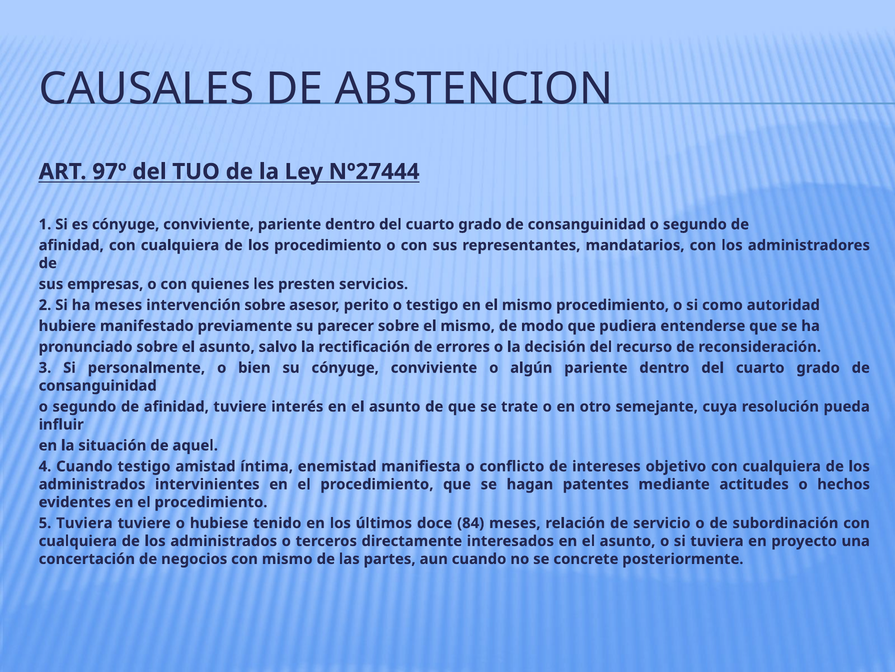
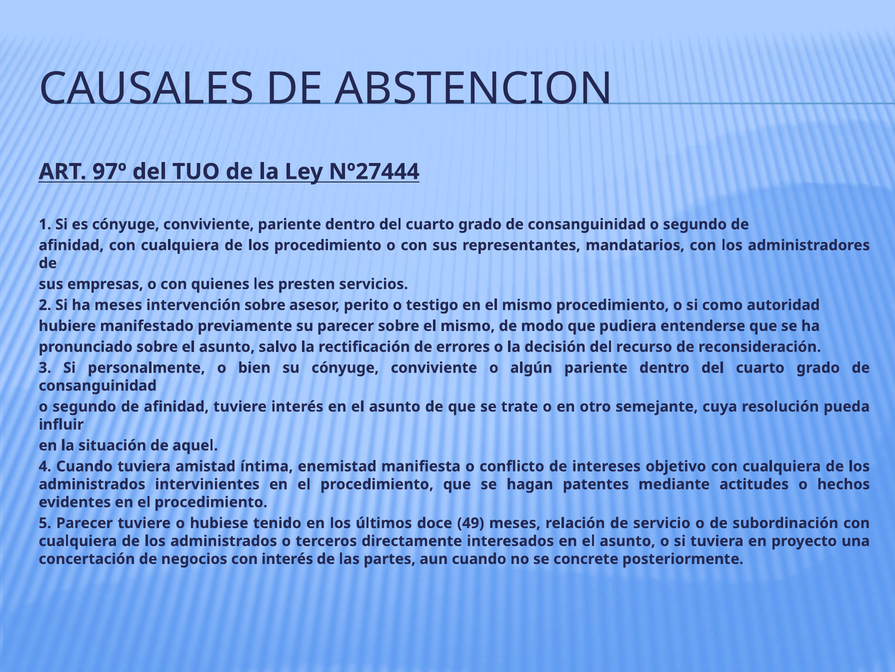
Cuando testigo: testigo -> tuviera
5 Tuviera: Tuviera -> Parecer
84: 84 -> 49
con mismo: mismo -> interés
